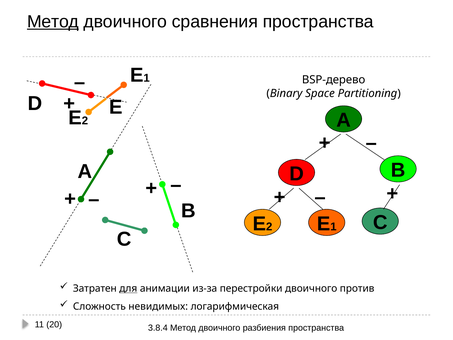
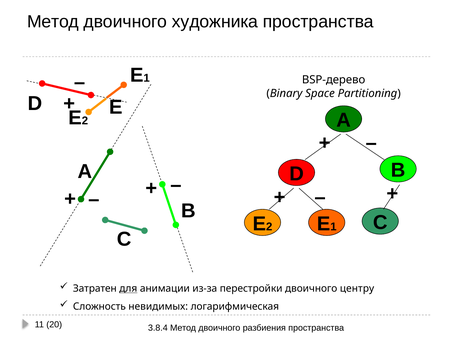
Метод at (53, 22) underline: present -> none
сравнения: сравнения -> художника
против: против -> центру
